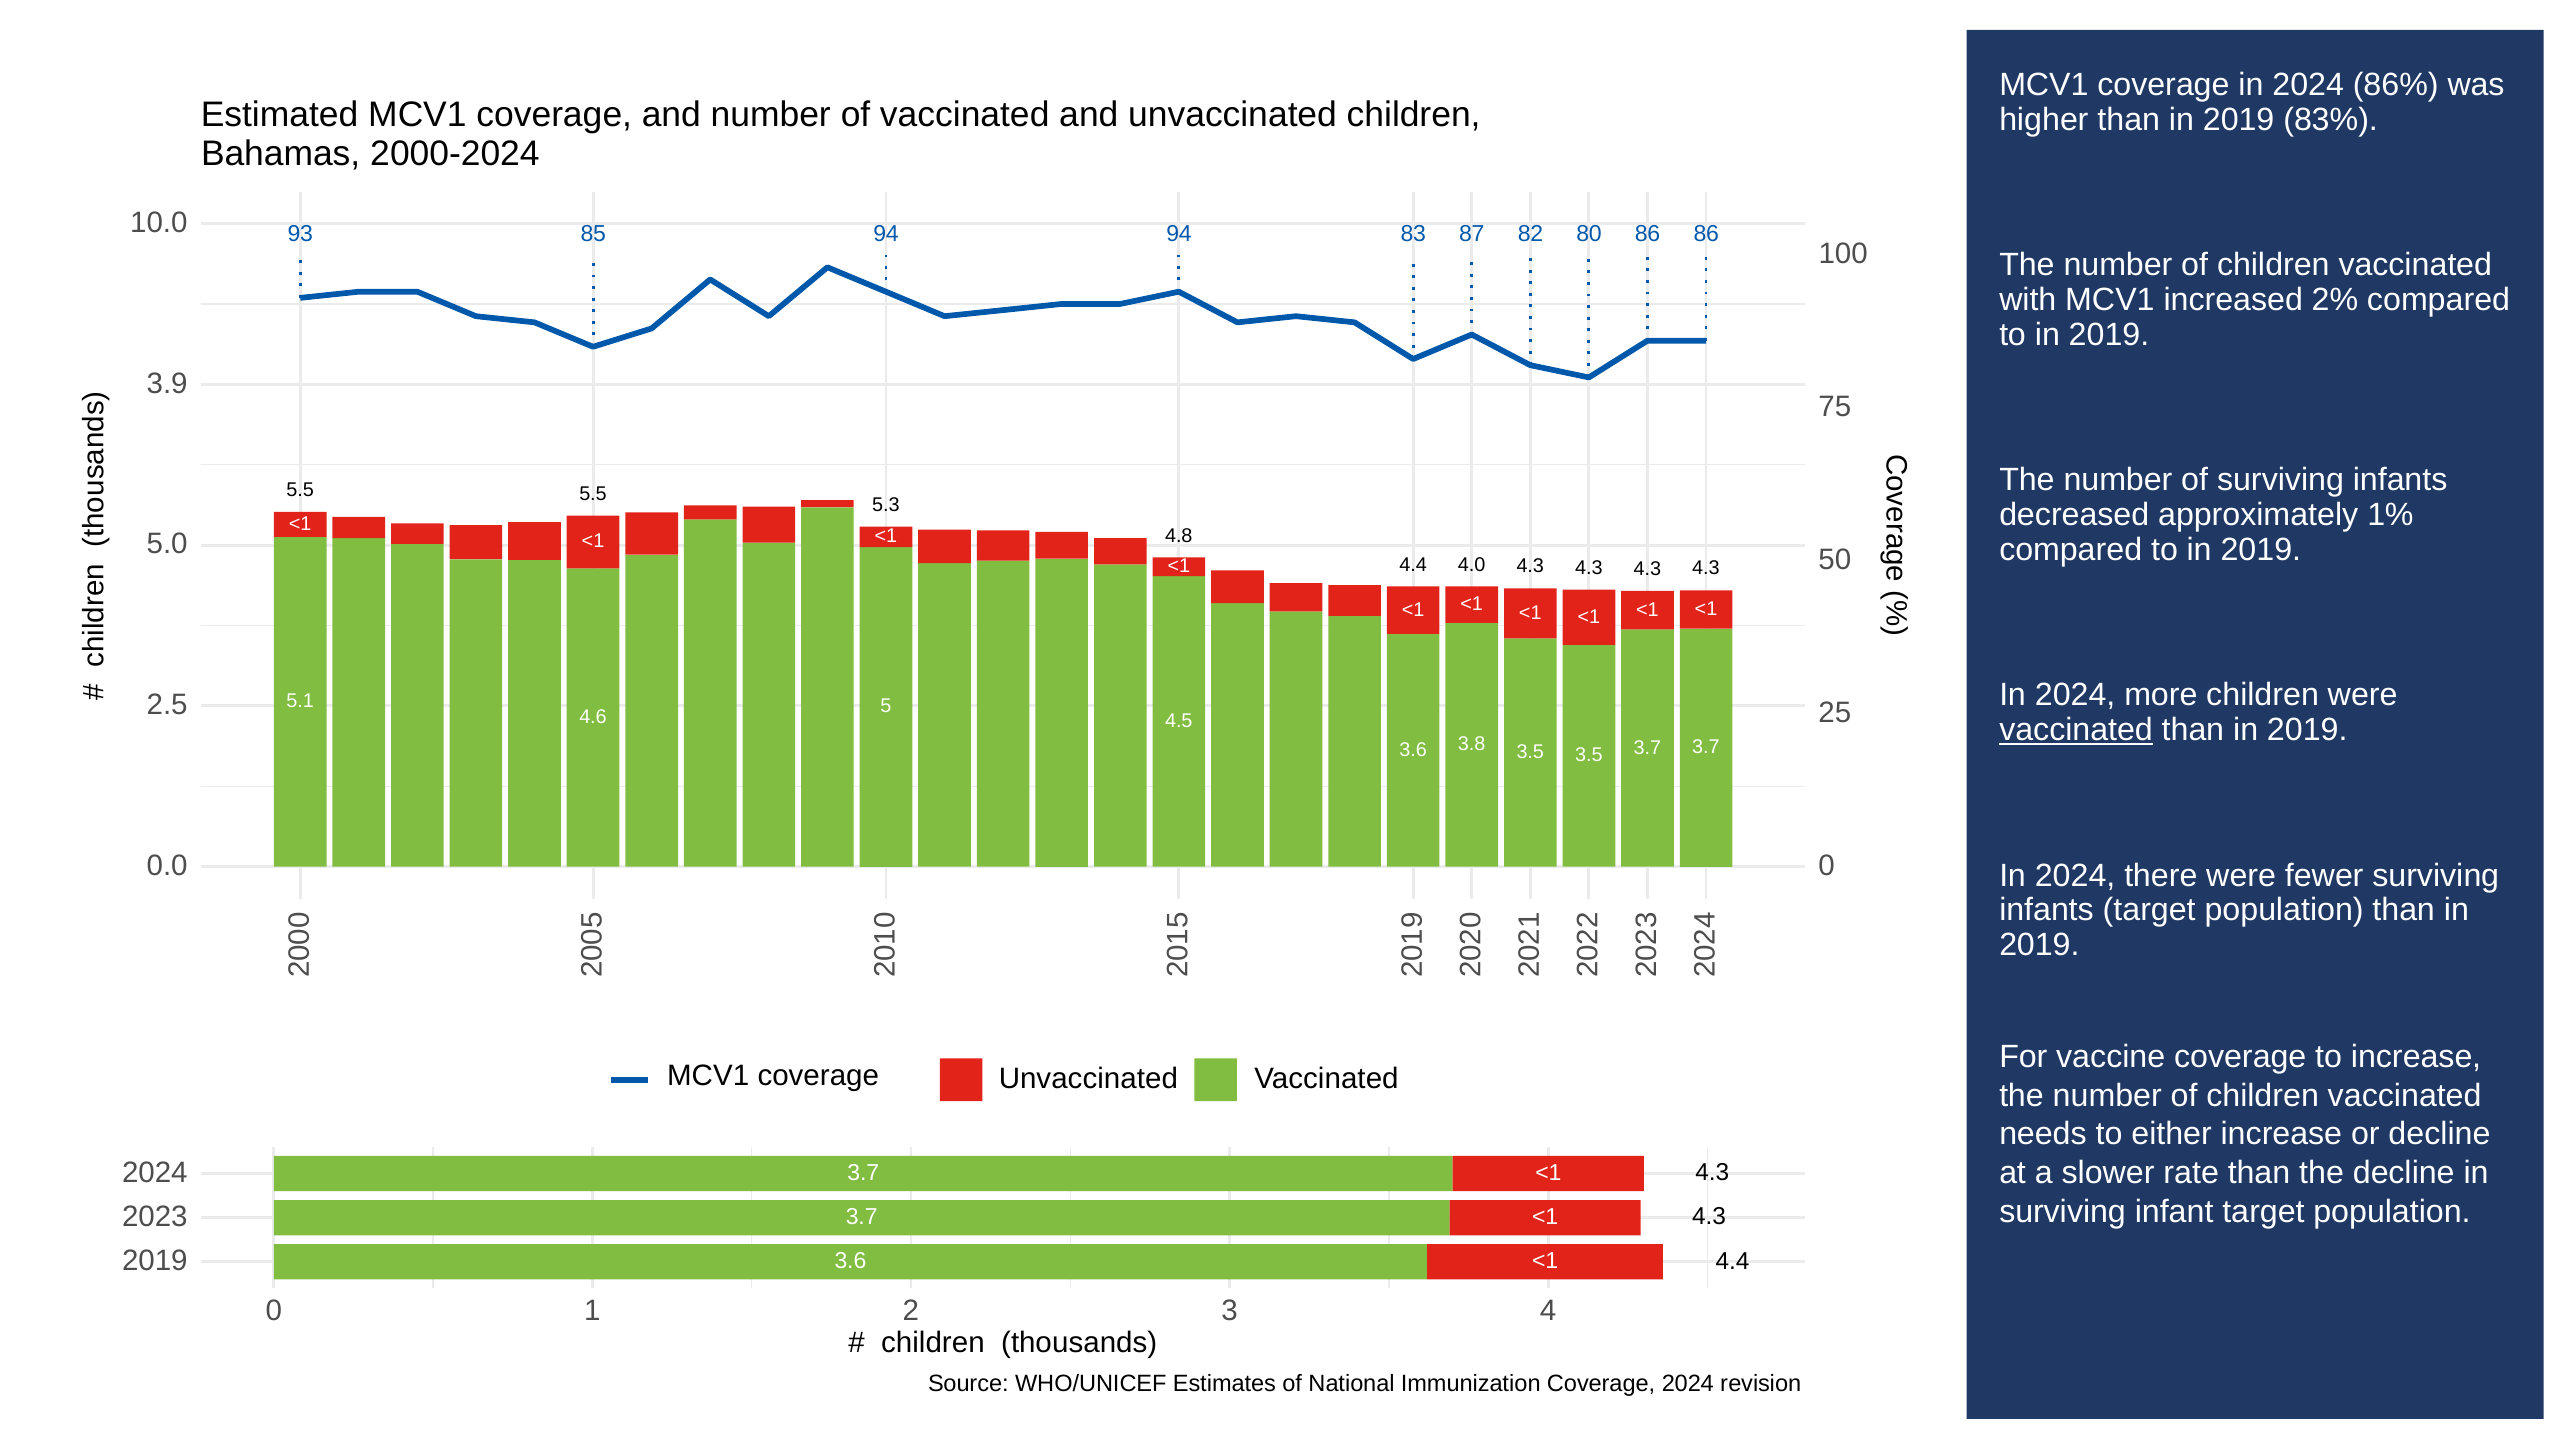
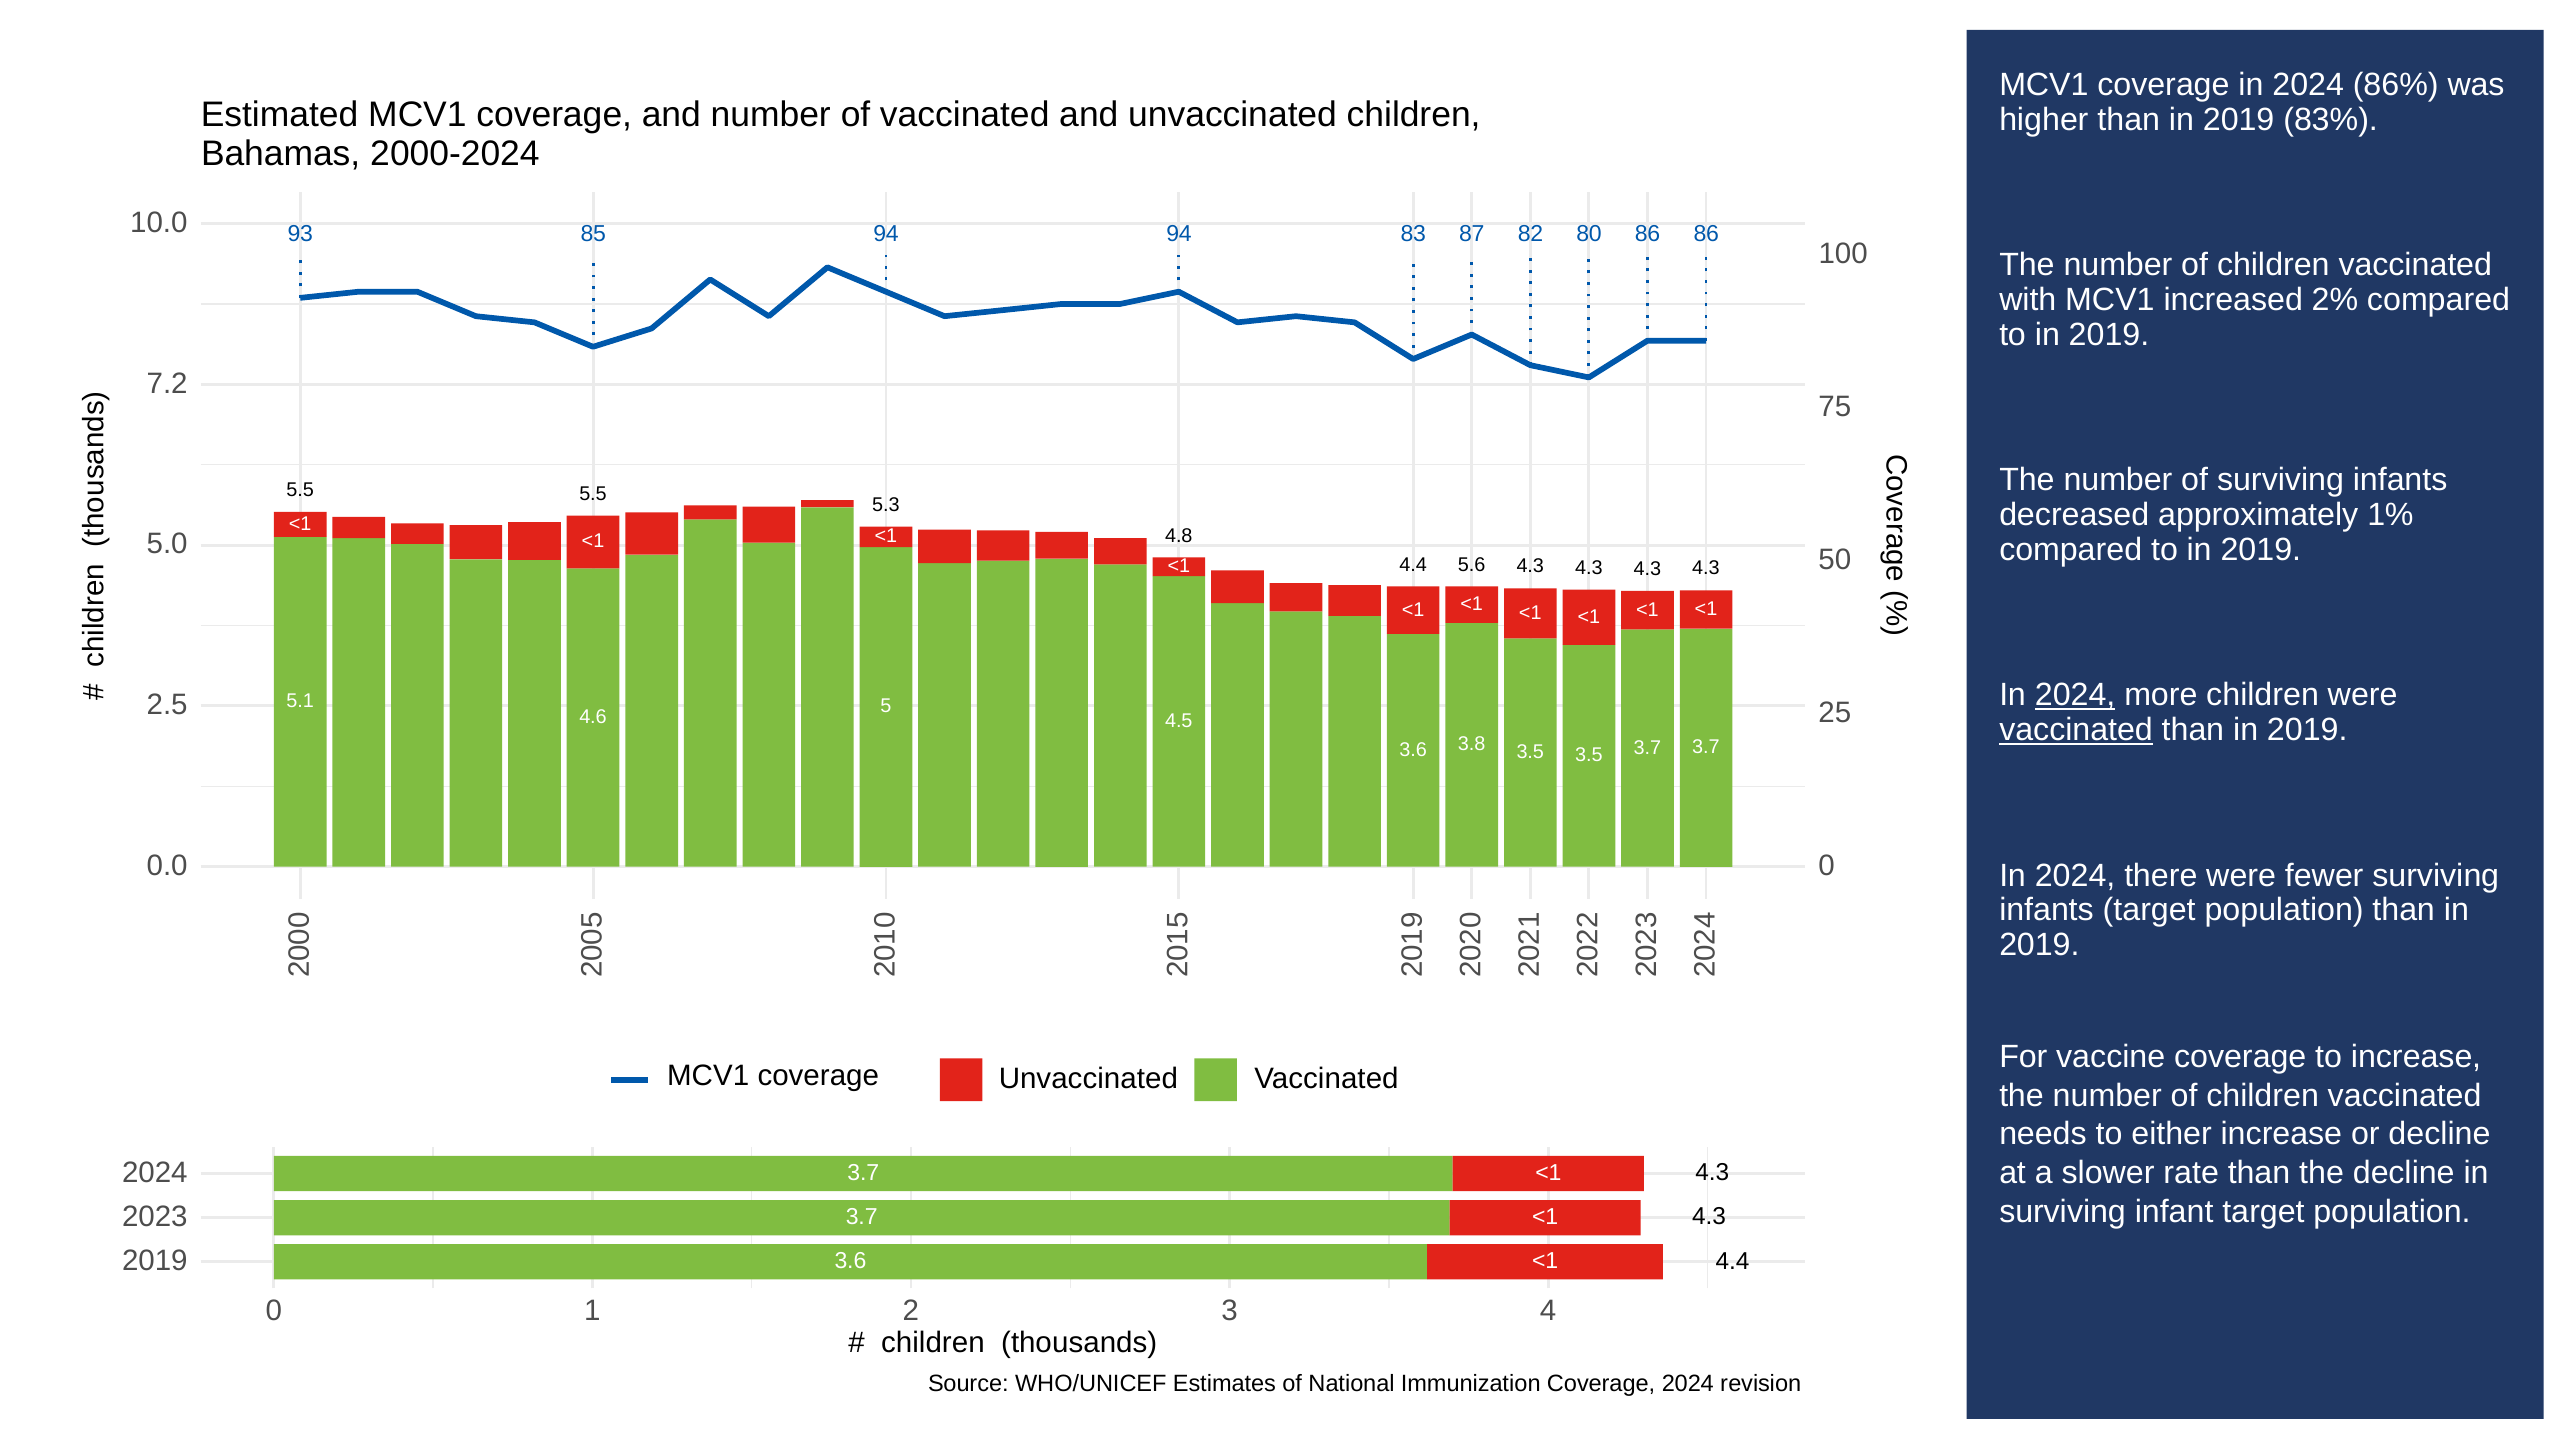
3.9: 3.9 -> 7.2
4.0: 4.0 -> 5.6
2024 at (2075, 695) underline: none -> present
